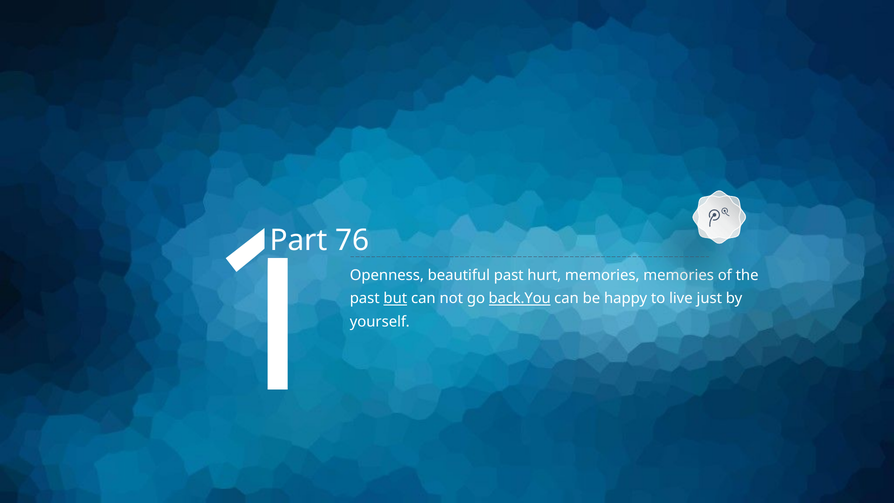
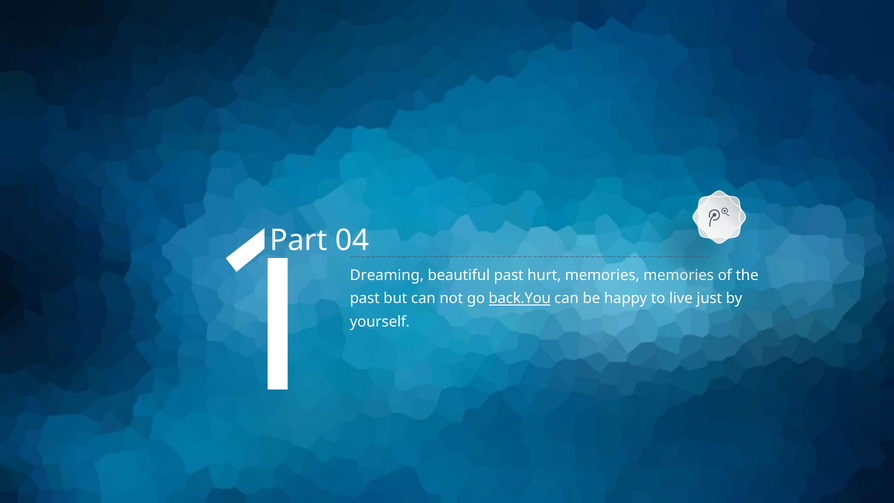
76: 76 -> 04
Openness: Openness -> Dreaming
but underline: present -> none
